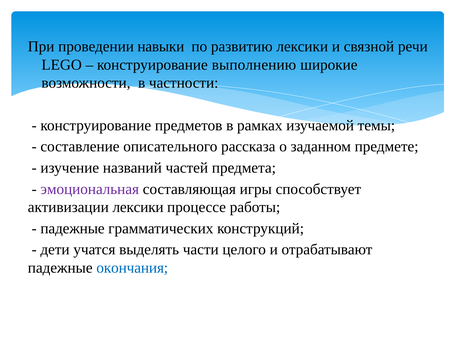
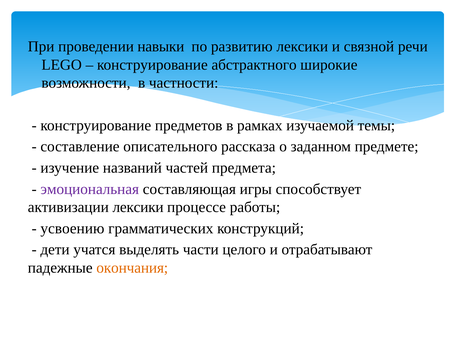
выполнению: выполнению -> абстрактного
падежные at (73, 229): падежные -> усвоению
окончания colour: blue -> orange
